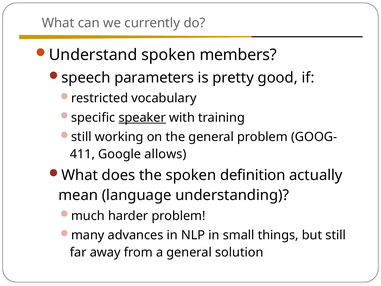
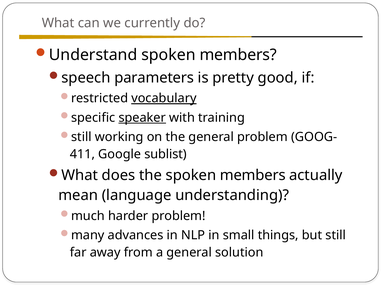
vocabulary underline: none -> present
allows: allows -> sublist
the spoken definition: definition -> members
